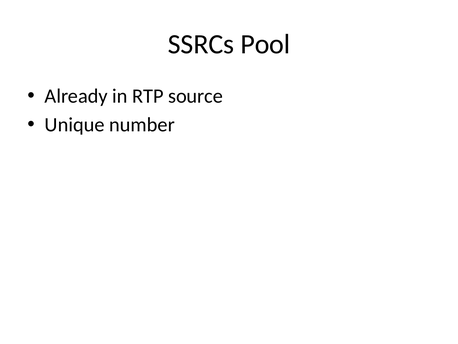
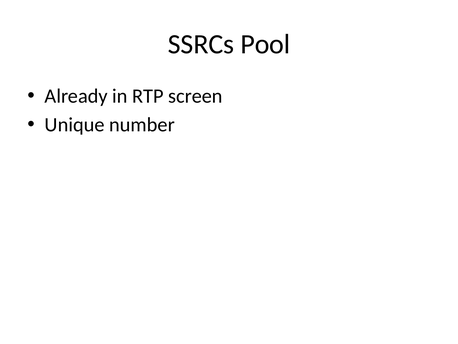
source: source -> screen
